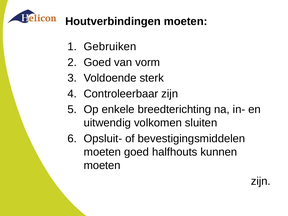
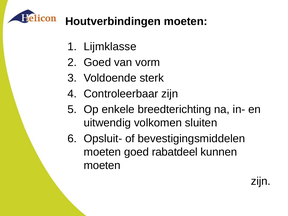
Gebruiken: Gebruiken -> Lijmklasse
halfhouts: halfhouts -> rabatdeel
